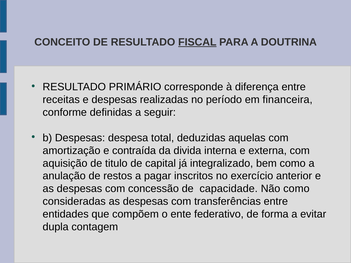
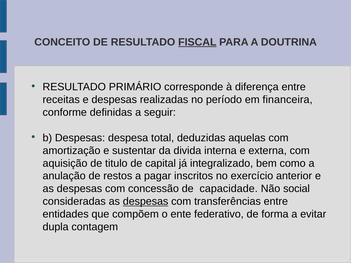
contraída: contraída -> sustentar
Não como: como -> social
despesas at (146, 202) underline: none -> present
